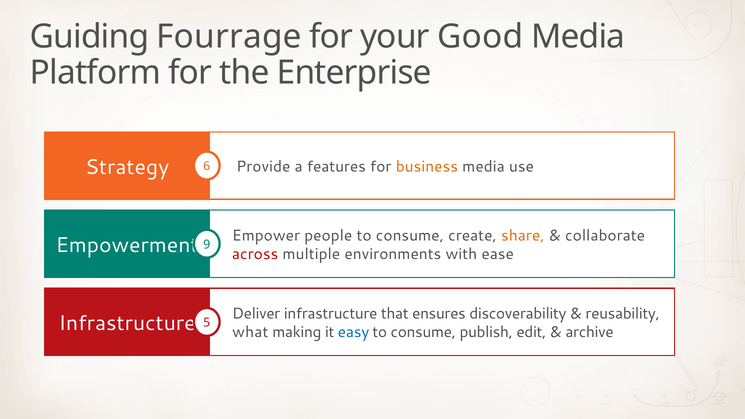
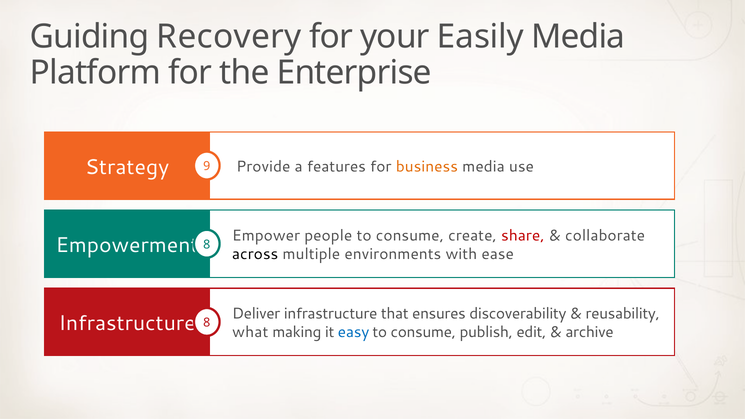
Fourrage: Fourrage -> Recovery
Good: Good -> Easily
6: 6 -> 9
share colour: orange -> red
Empowerment 9: 9 -> 8
across colour: red -> black
Infrastructure 5: 5 -> 8
